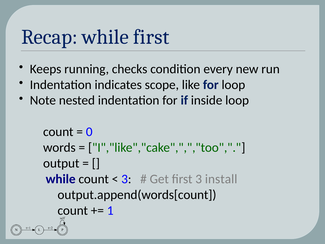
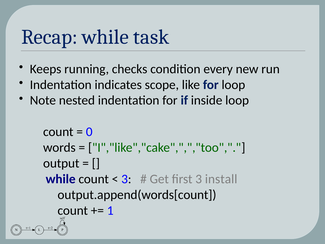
while first: first -> task
